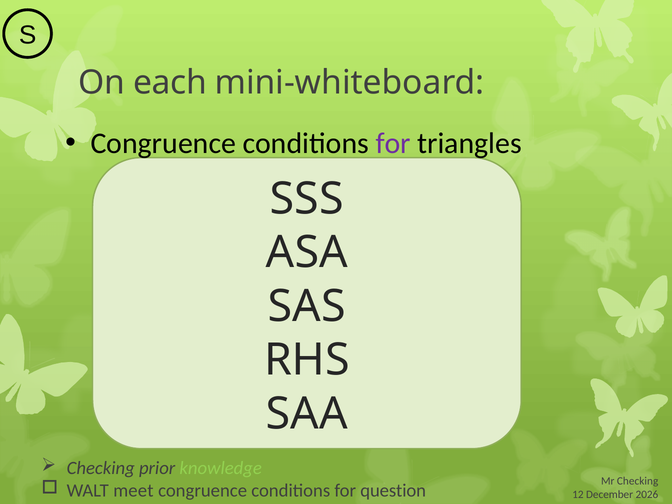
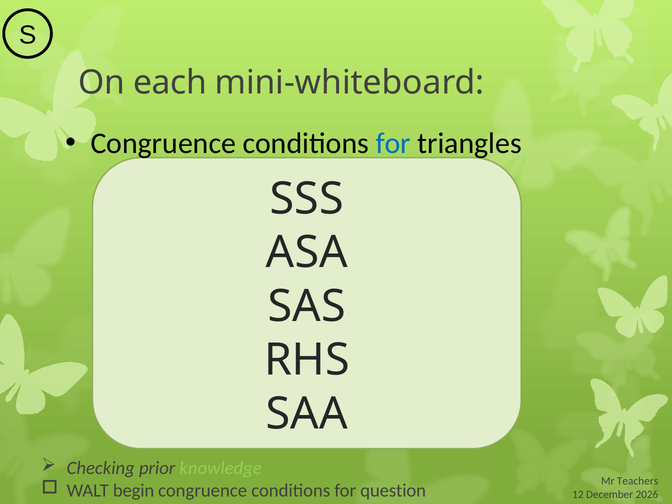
for at (393, 143) colour: purple -> blue
Mr Checking: Checking -> Teachers
meet: meet -> begin
